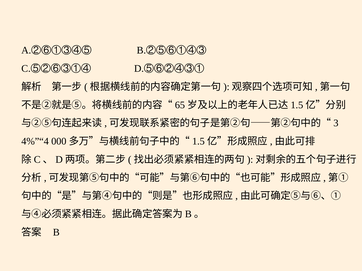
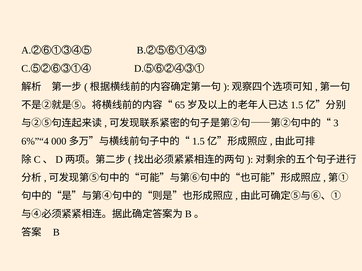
4%”“4: 4%”“4 -> 6%”“4
